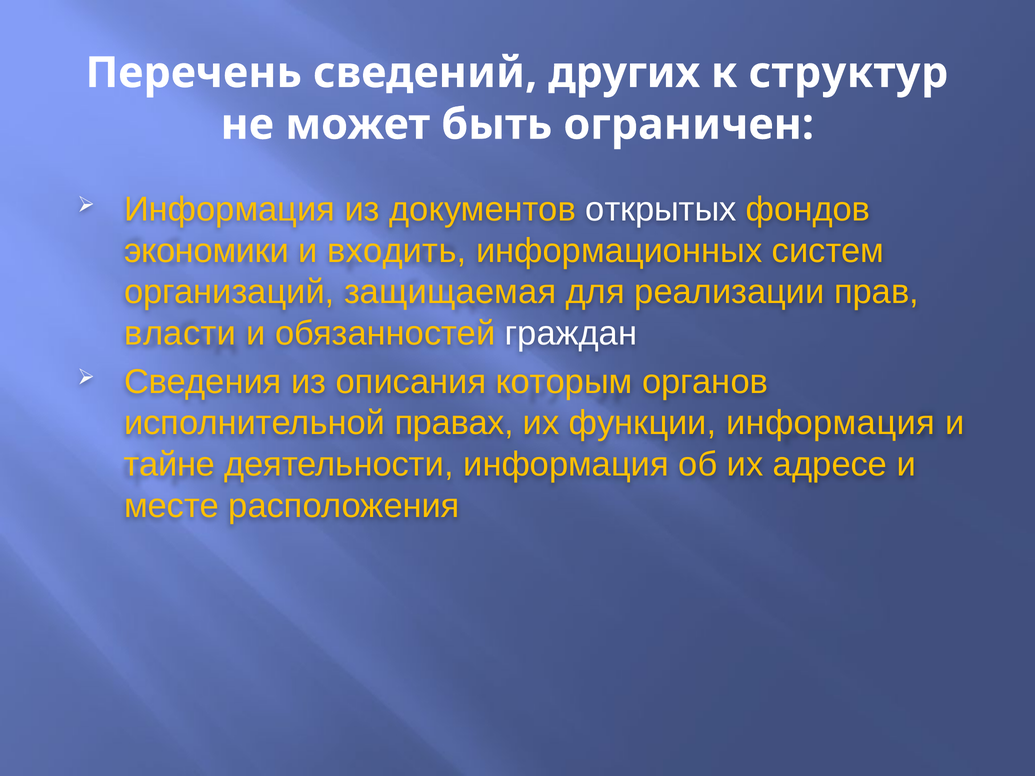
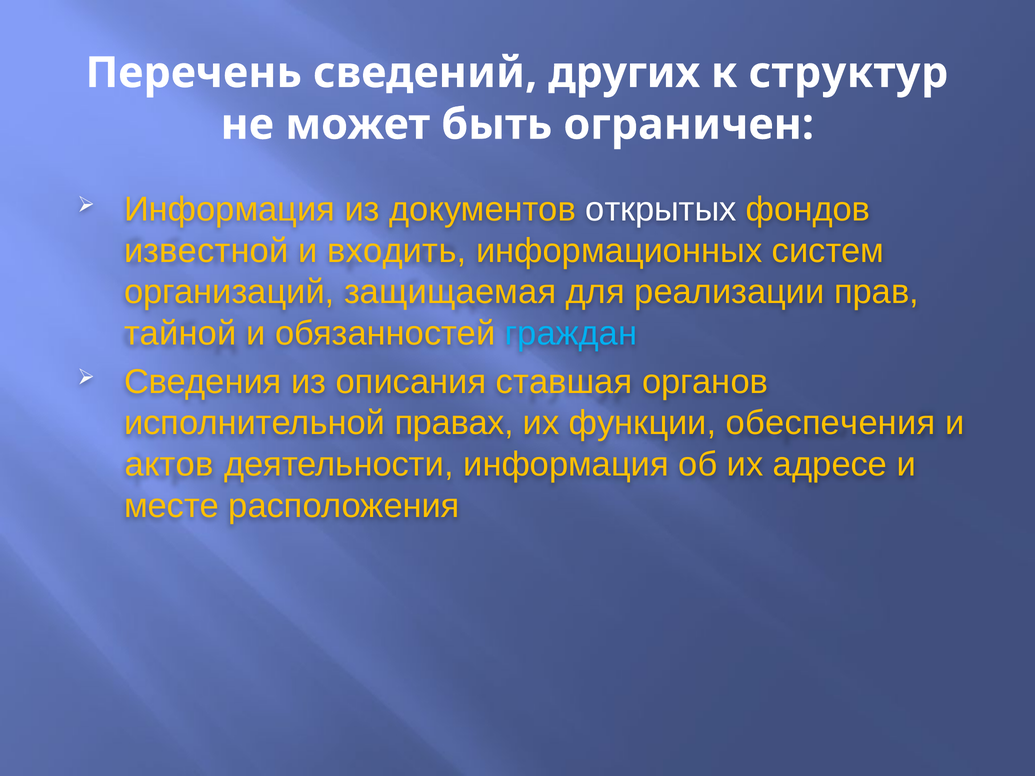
экономики: экономики -> известной
власти: власти -> тайной
граждан colour: white -> light blue
которым: которым -> ставшая
функции информация: информация -> обеспечения
тайне: тайне -> актов
